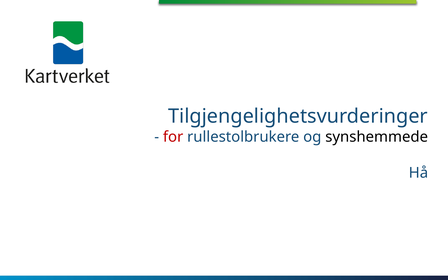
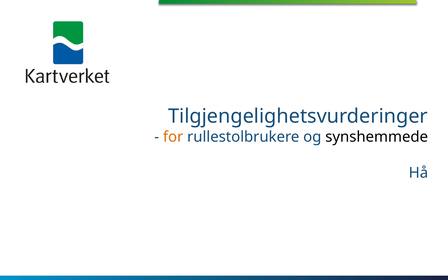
for colour: red -> orange
